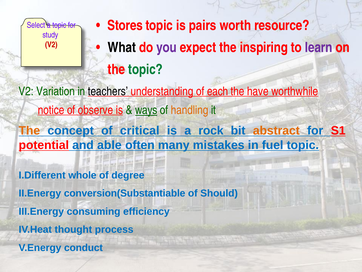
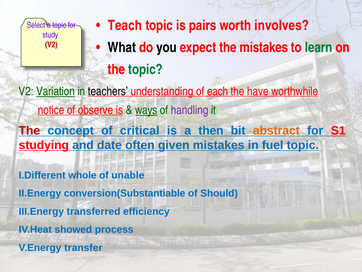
Stores: Stores -> Teach
resource: resource -> involves
you colour: purple -> black
the inspiring: inspiring -> mistakes
learn colour: purple -> green
Variation underline: none -> present
handling colour: orange -> purple
The at (29, 130) colour: orange -> red
rock: rock -> then
potential: potential -> studying
able: able -> date
many: many -> given
degree: degree -> unable
consuming: consuming -> transferred
thought: thought -> showed
conduct: conduct -> transfer
